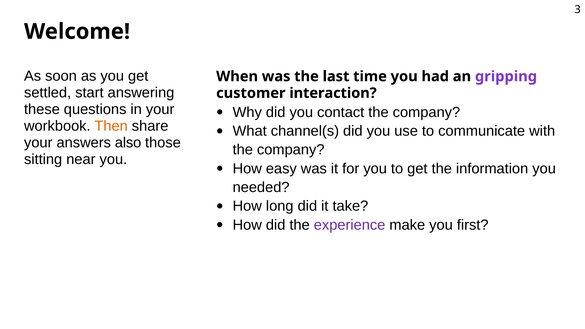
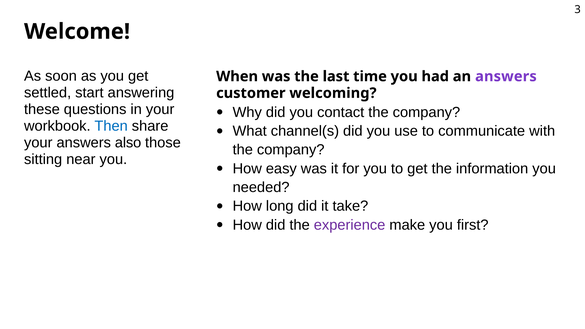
an gripping: gripping -> answers
interaction: interaction -> welcoming
Then colour: orange -> blue
